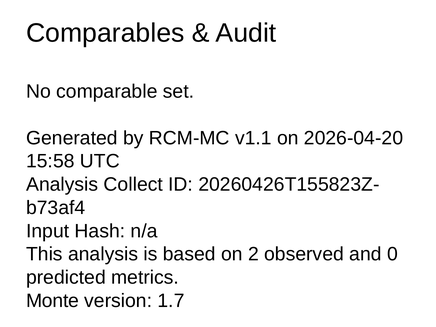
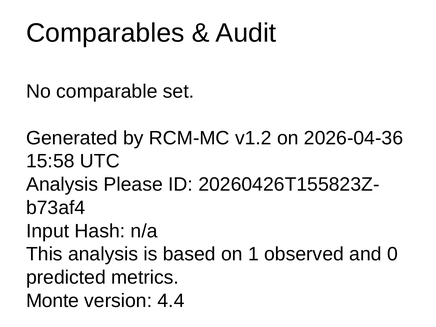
v1.1: v1.1 -> v1.2
2026-04-20: 2026-04-20 -> 2026-04-36
Collect: Collect -> Please
2: 2 -> 1
1.7: 1.7 -> 4.4
